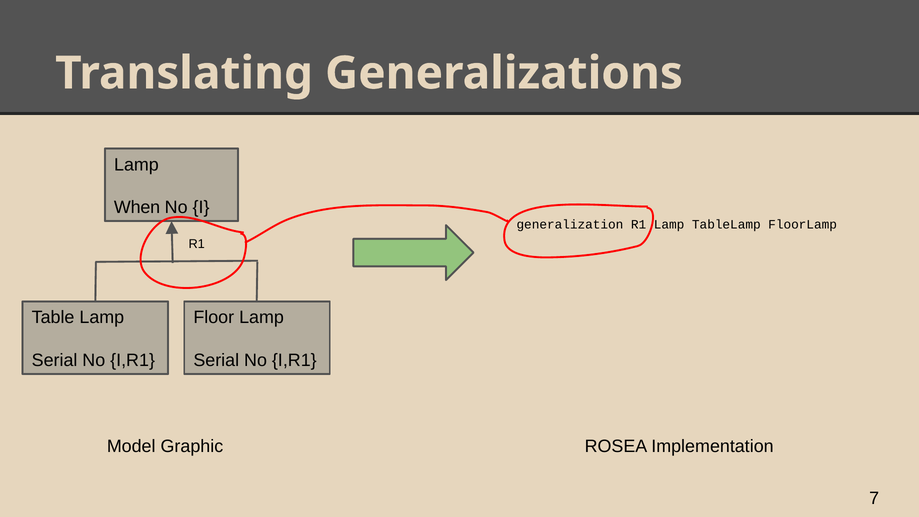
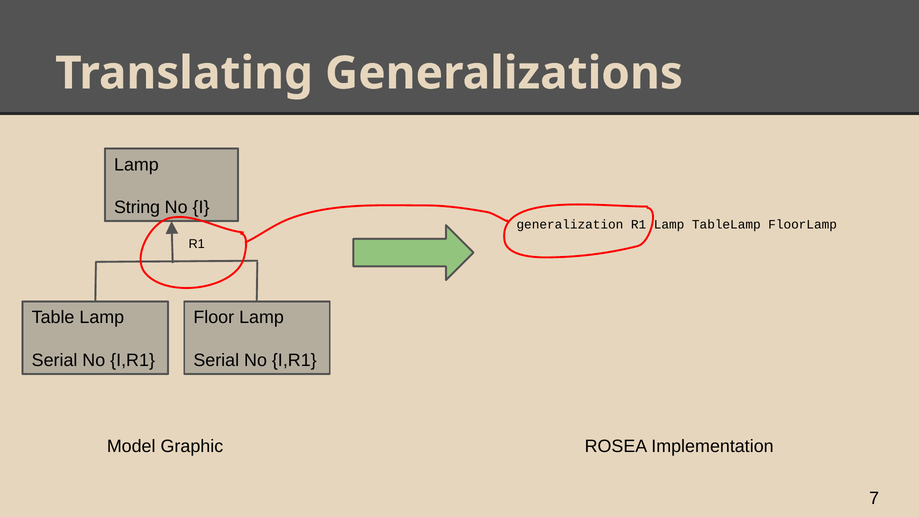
When: When -> String
